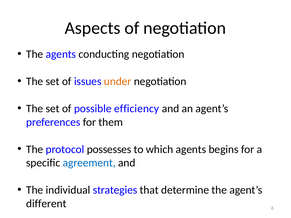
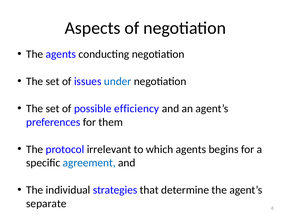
under colour: orange -> blue
possesses: possesses -> irrelevant
different: different -> separate
